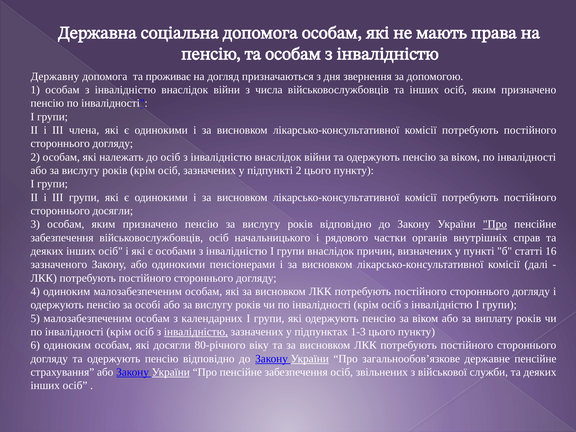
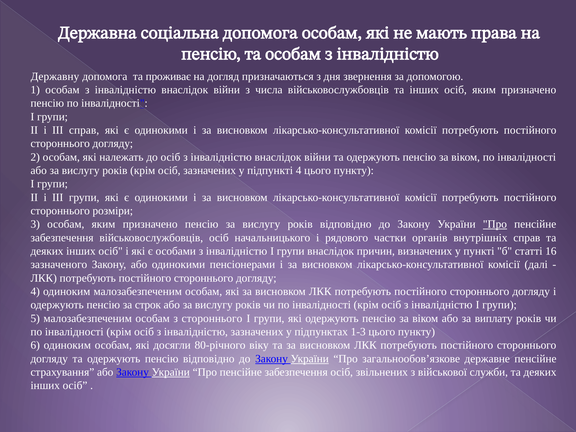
III члена: члена -> справ
підпункті 2: 2 -> 4
стороннього досягли: досягли -> розміри
особі: особі -> строк
з календарних: календарних -> стороннього
інвалідністю at (196, 332) underline: present -> none
